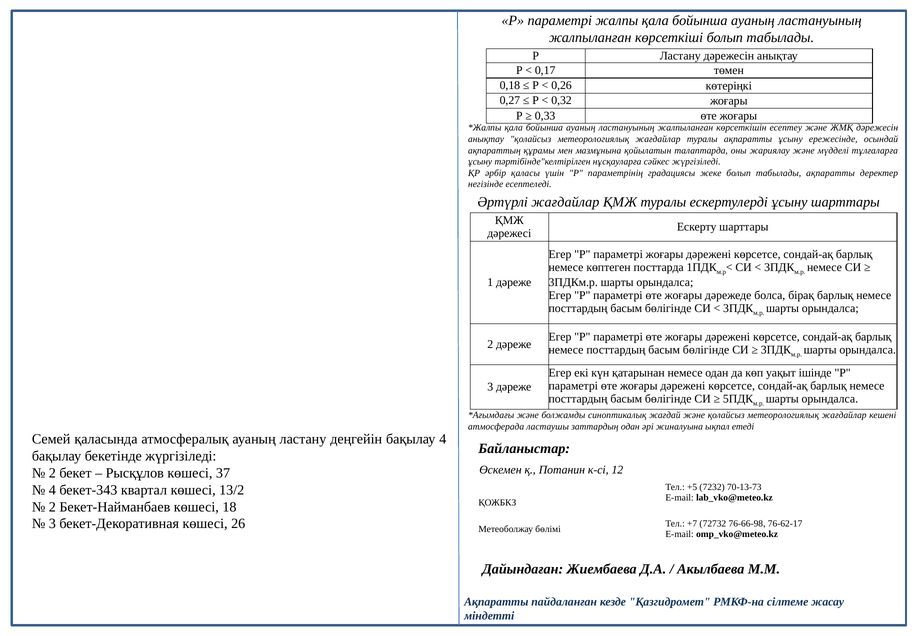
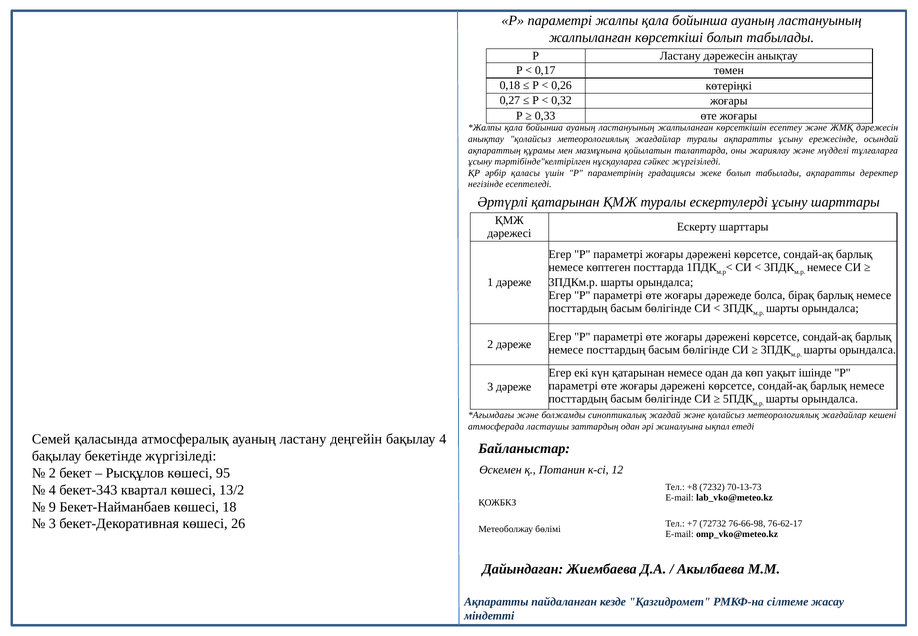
Әртүрлі жағдайлар: жағдайлар -> қатарынан
37: 37 -> 95
+5: +5 -> +8
2 at (52, 507): 2 -> 9
